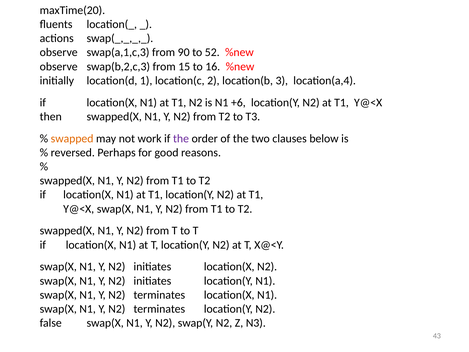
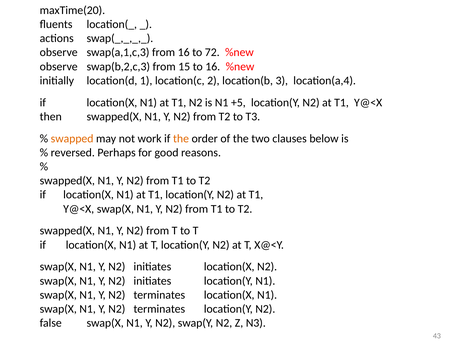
from 90: 90 -> 16
52: 52 -> 72
+6: +6 -> +5
the at (181, 138) colour: purple -> orange
